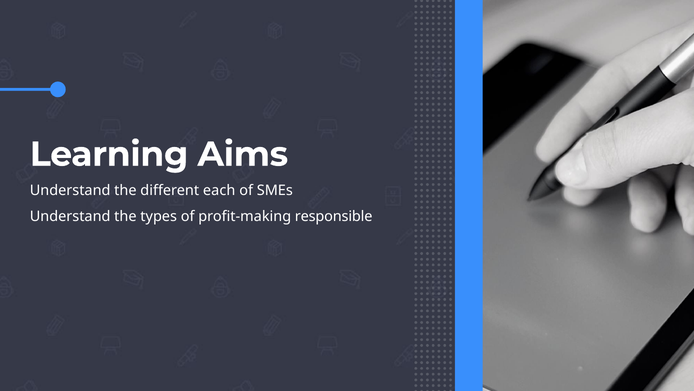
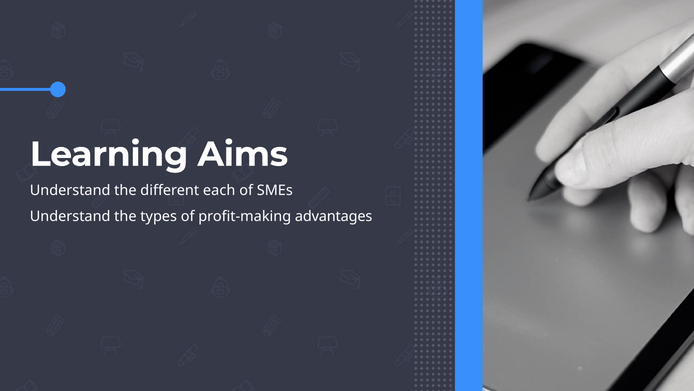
responsible: responsible -> advantages
